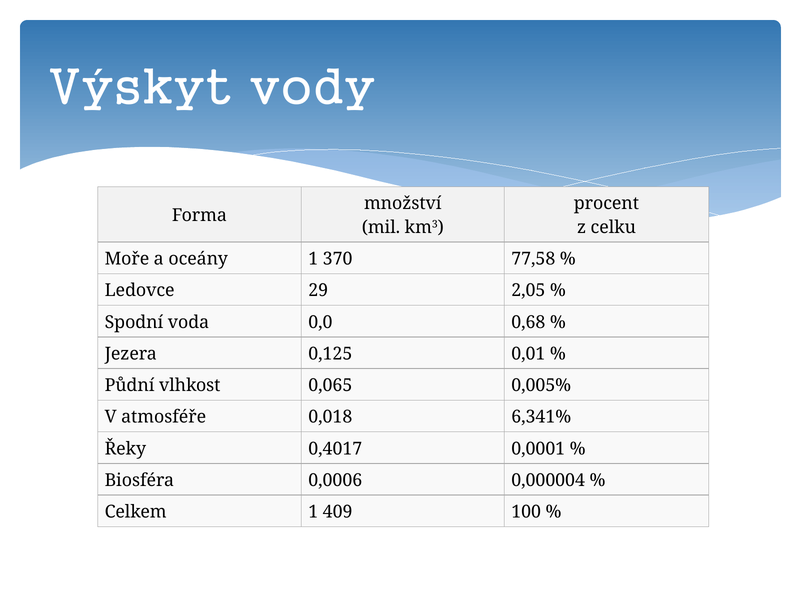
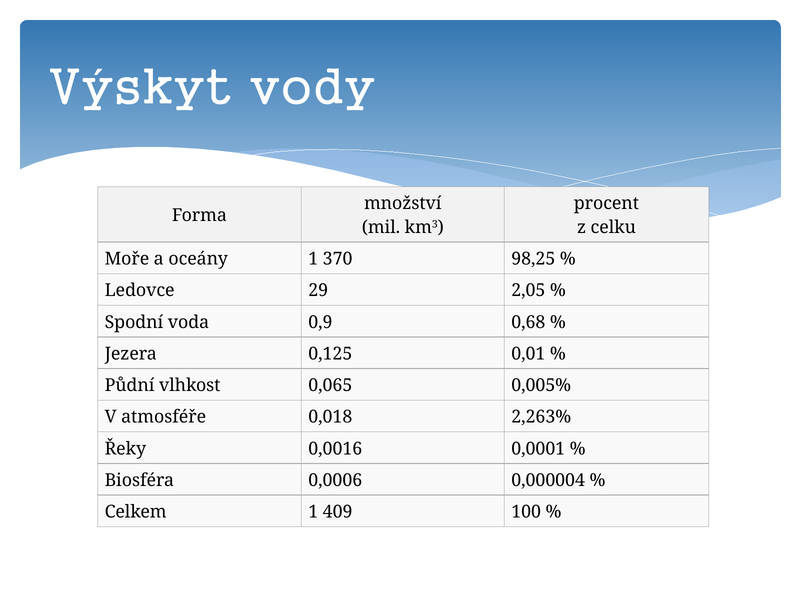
77,58: 77,58 -> 98,25
0,0: 0,0 -> 0,9
6,341%: 6,341% -> 2,263%
0,4017: 0,4017 -> 0,0016
